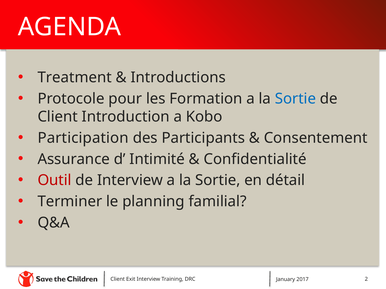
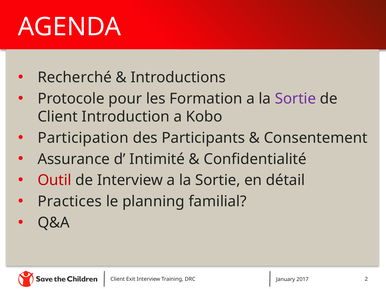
Treatment: Treatment -> Recherché
Sortie at (295, 99) colour: blue -> purple
Terminer: Terminer -> Practices
